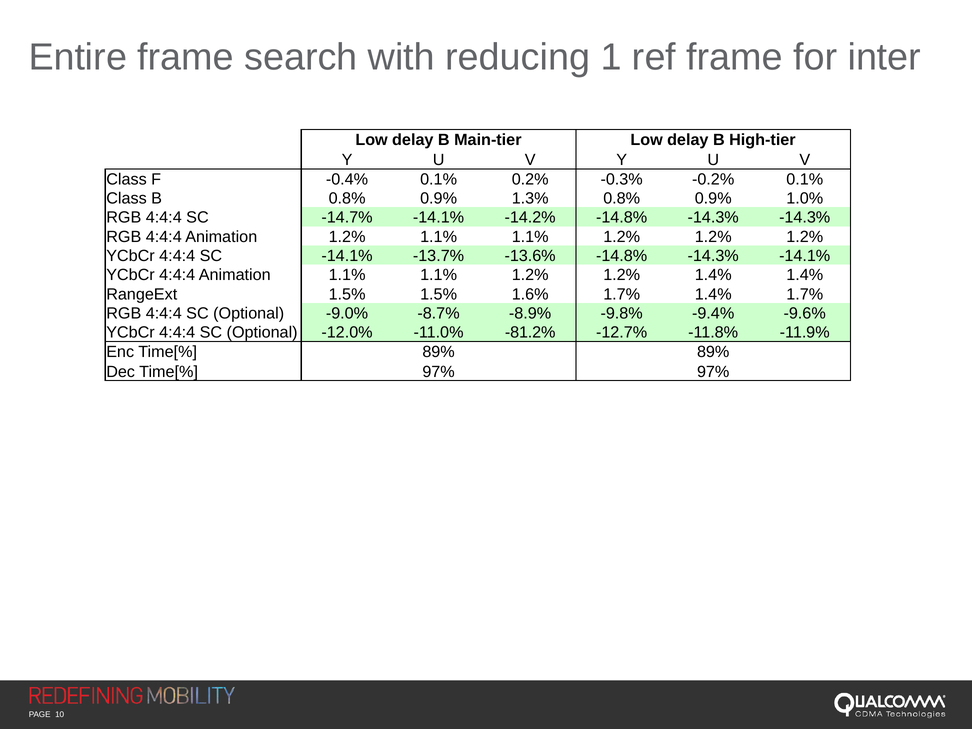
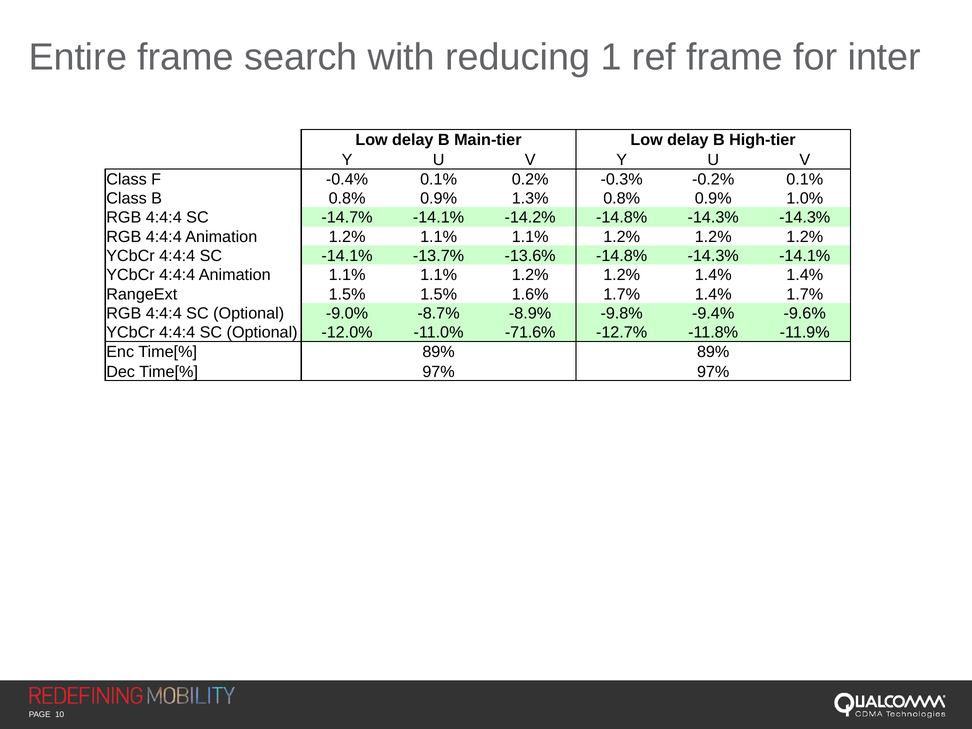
-81.2%: -81.2% -> -71.6%
